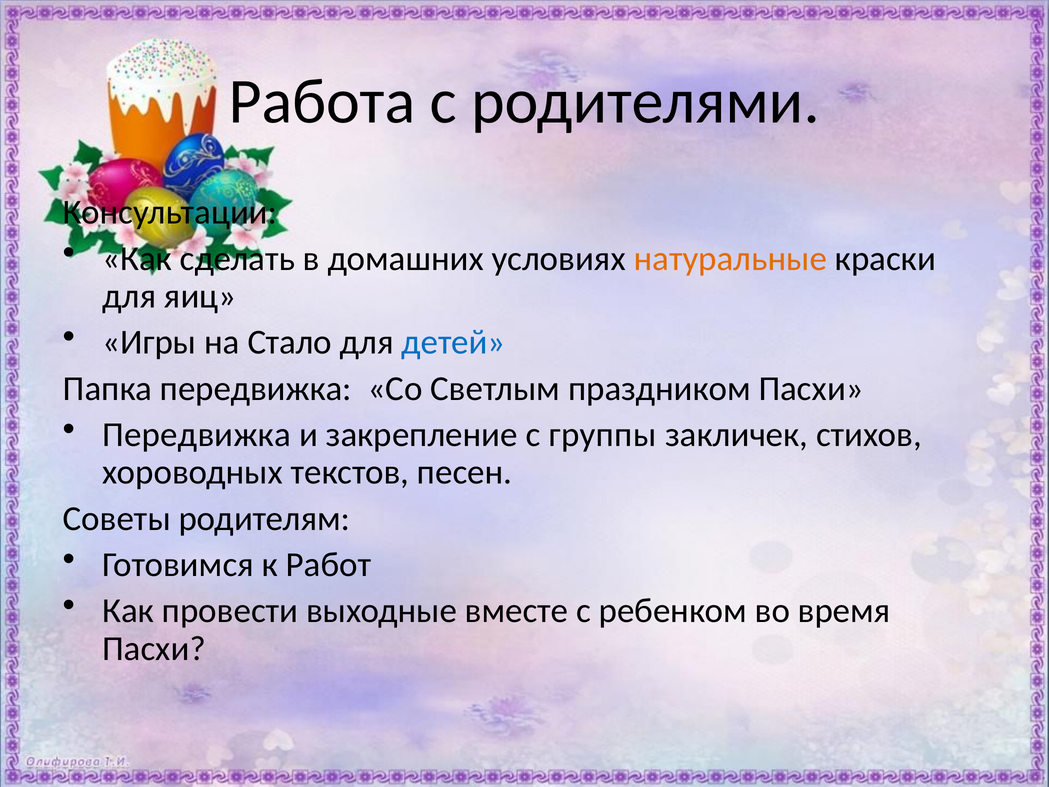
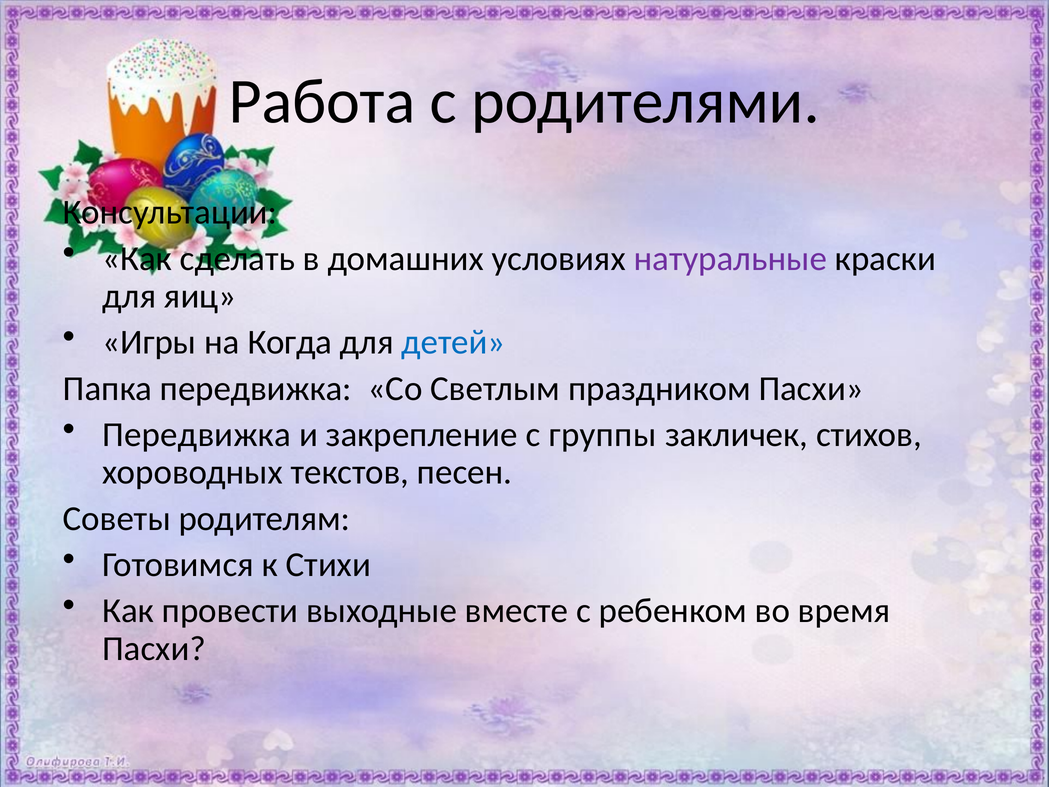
натуральные colour: orange -> purple
Стало: Стало -> Когда
Работ: Работ -> Стихи
